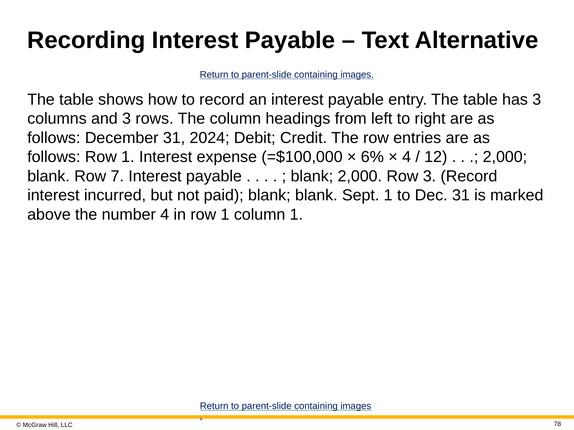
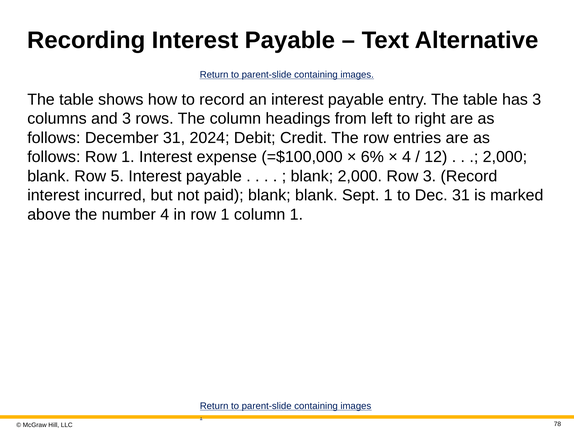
7: 7 -> 5
